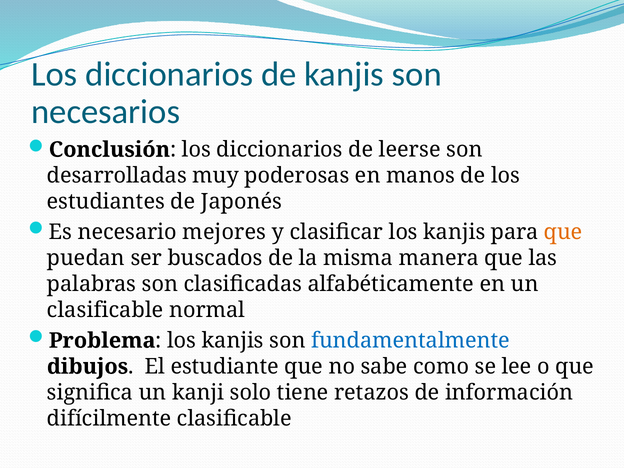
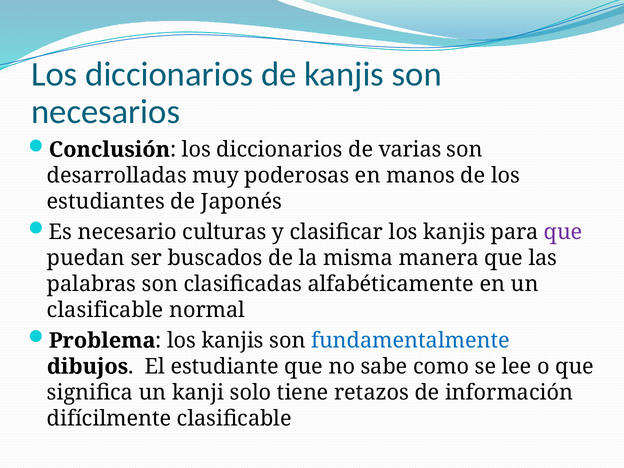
leerse: leerse -> varias
mejores: mejores -> culturas
que at (563, 232) colour: orange -> purple
